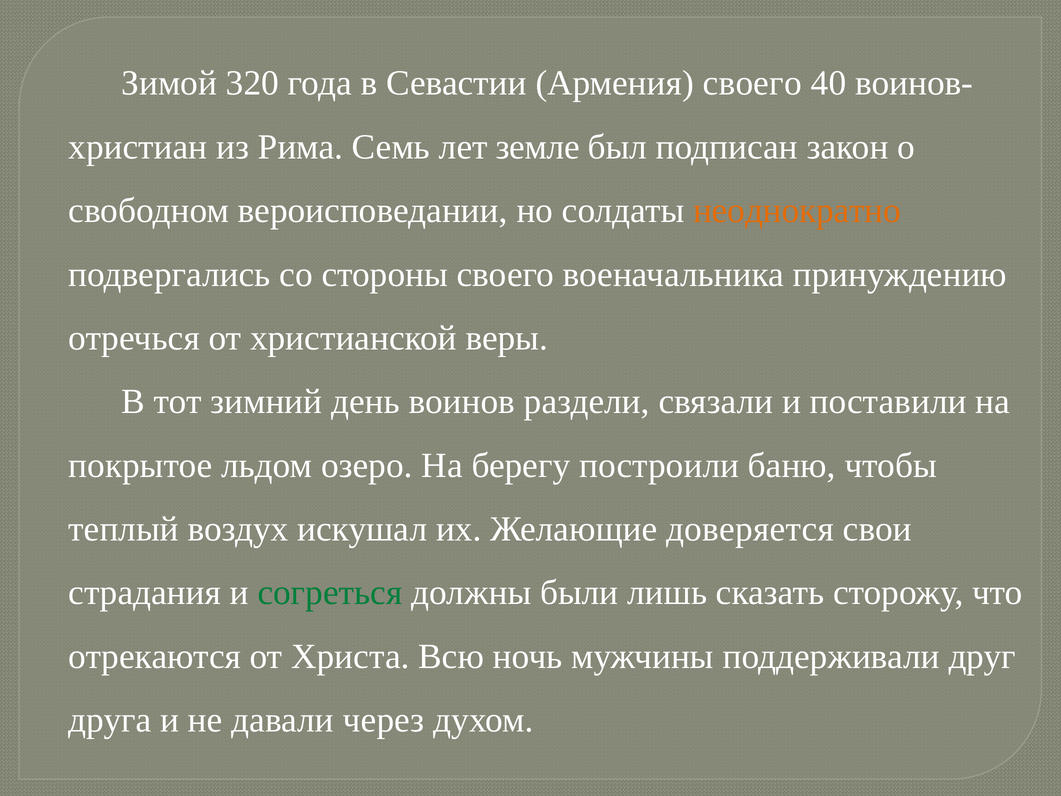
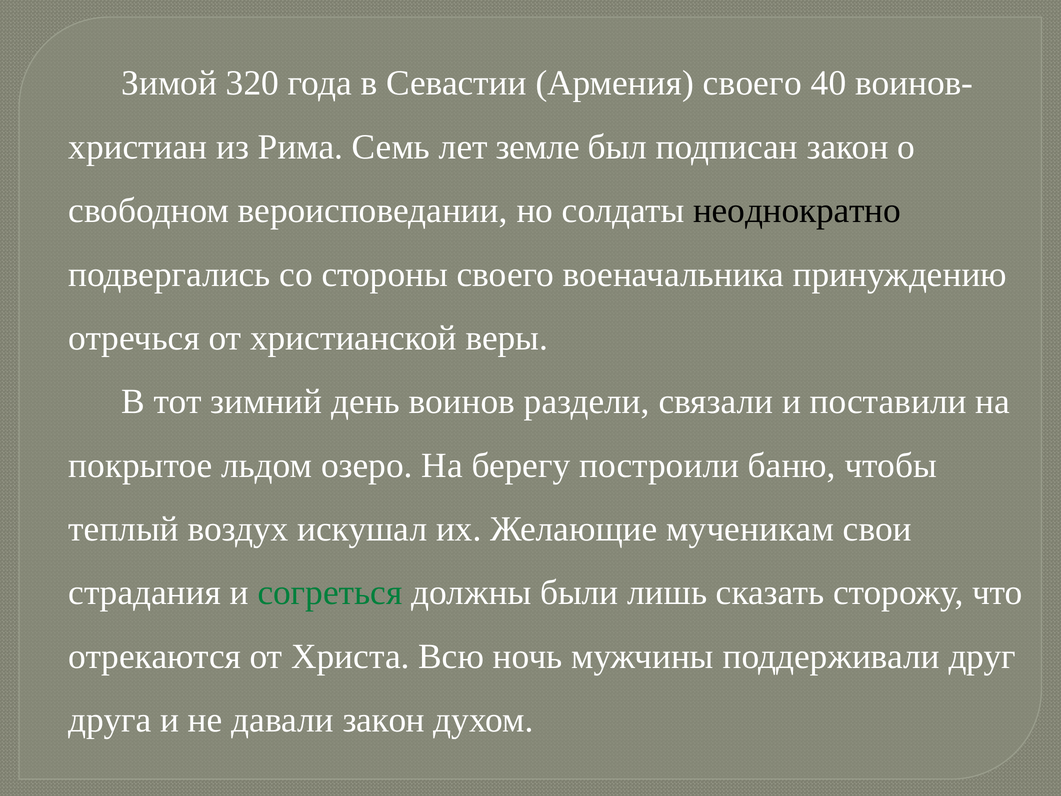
неоднократно colour: orange -> black
доверяется: доверяется -> мученикам
давали через: через -> закон
